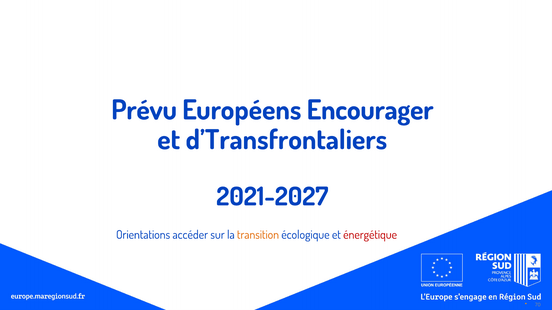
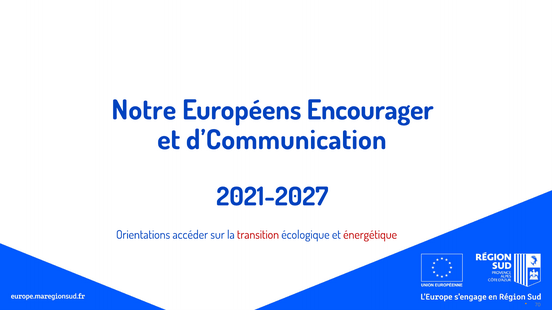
Prévu: Prévu -> Notre
d’Transfrontaliers: d’Transfrontaliers -> d’Communication
transition colour: orange -> red
